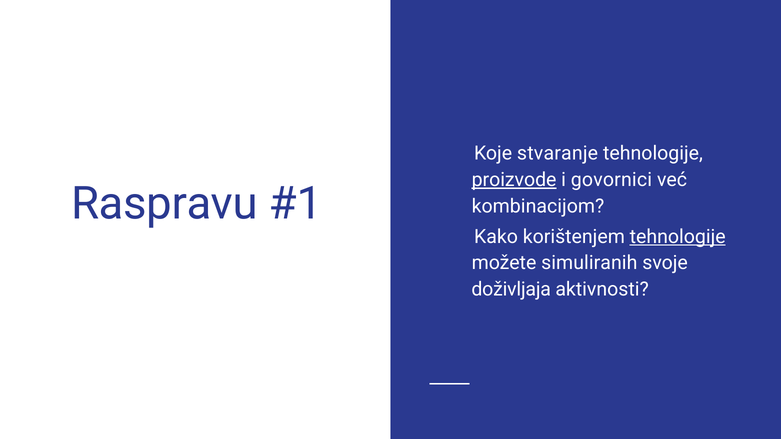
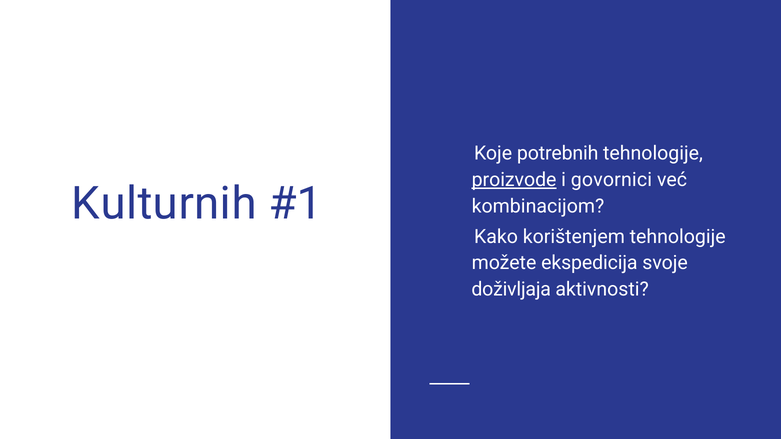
stvaranje: stvaranje -> potrebnih
Raspravu: Raspravu -> Kulturnih
tehnologije at (678, 237) underline: present -> none
simuliranih: simuliranih -> ekspedicija
